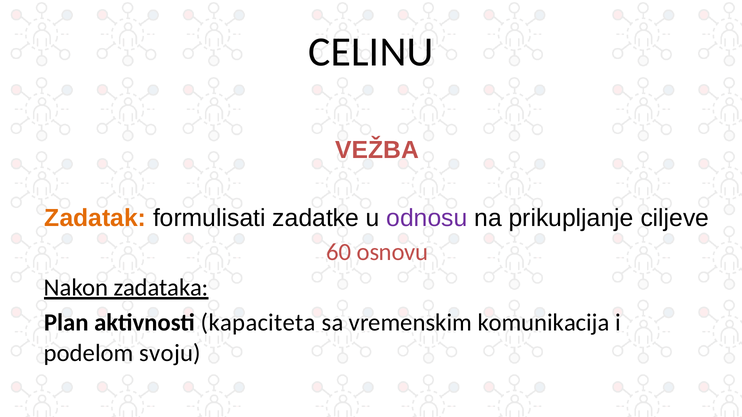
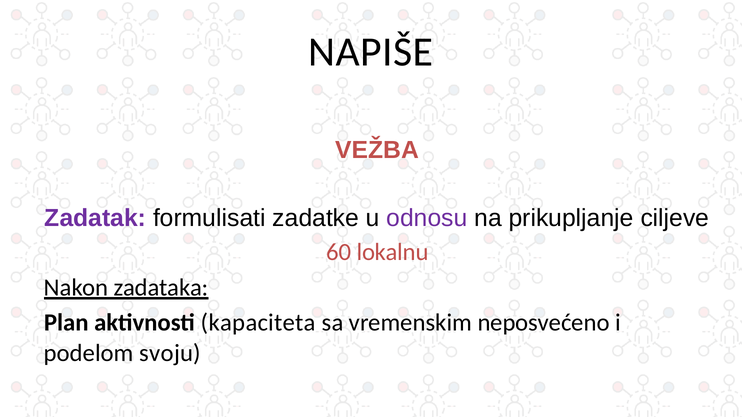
CELINU: CELINU -> NAPIŠE
Zadatak colour: orange -> purple
osnovu: osnovu -> lokalnu
komunikacija: komunikacija -> neposvećeno
